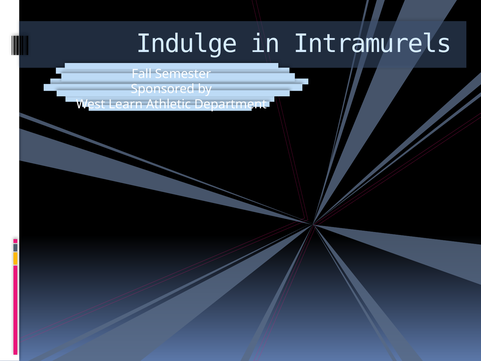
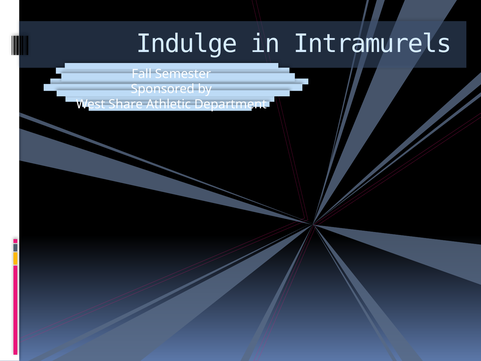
Learn: Learn -> Share
